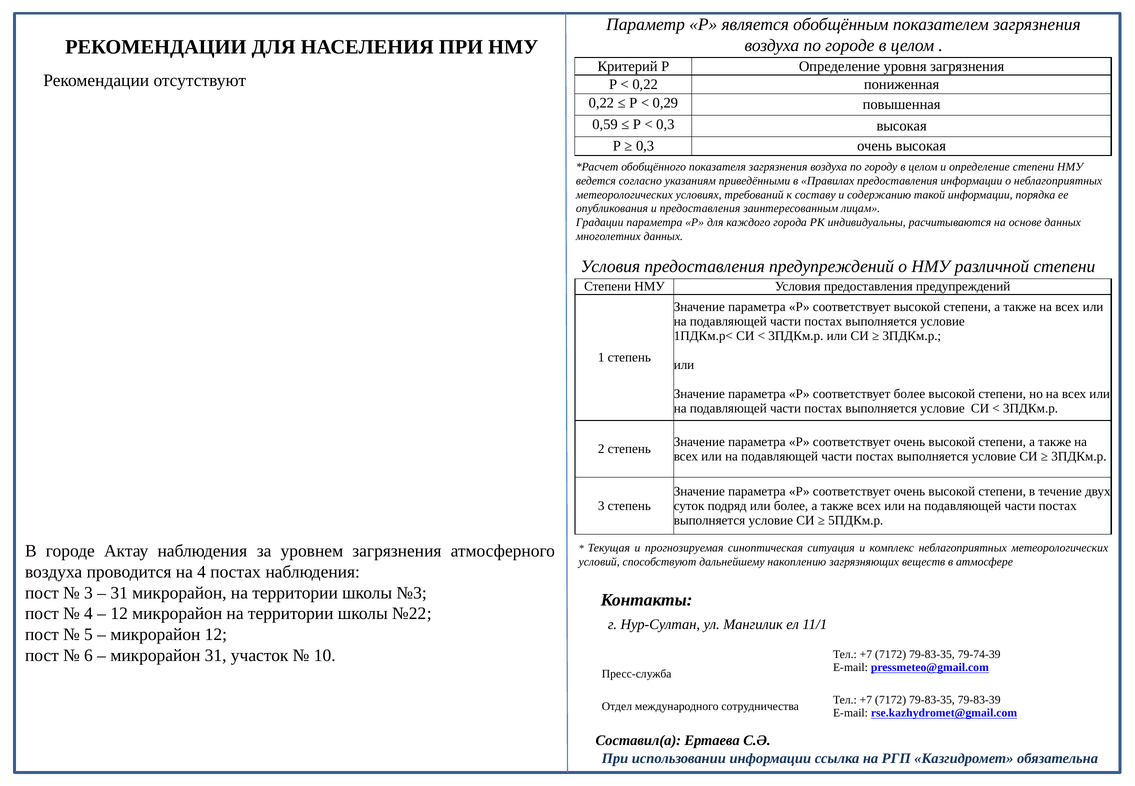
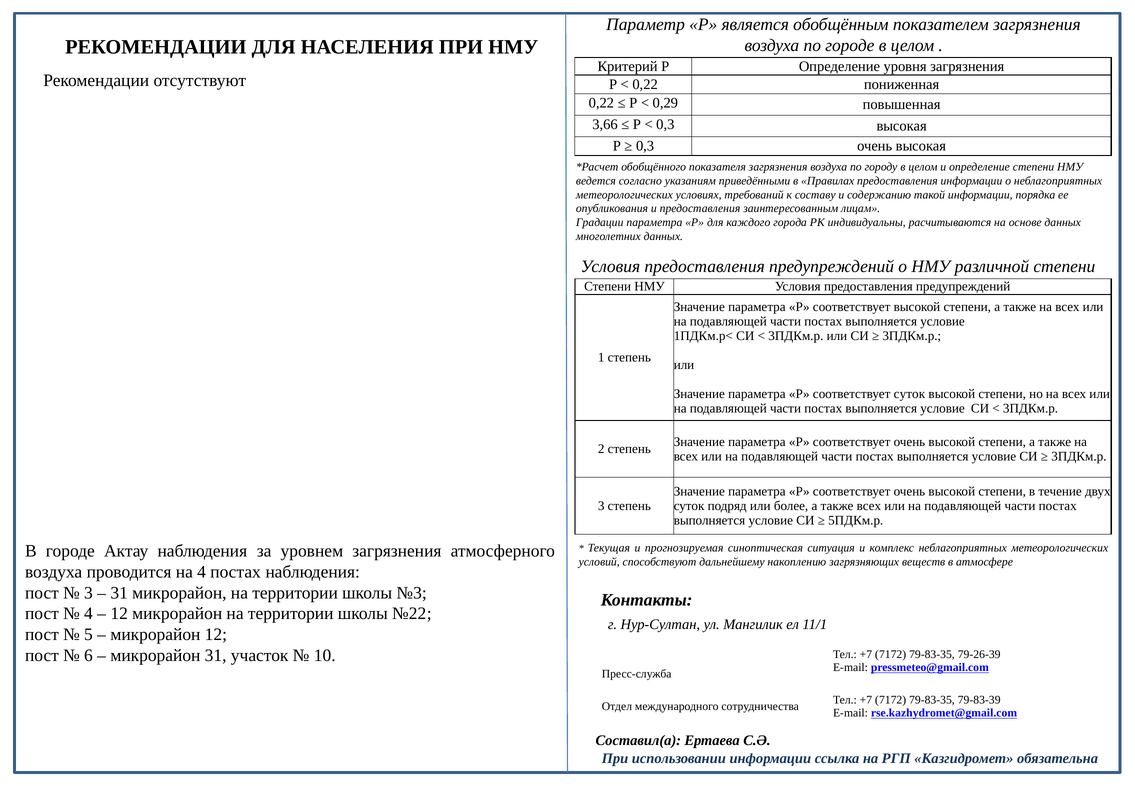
0,59: 0,59 -> 3,66
соответствует более: более -> суток
79-74-39: 79-74-39 -> 79-26-39
